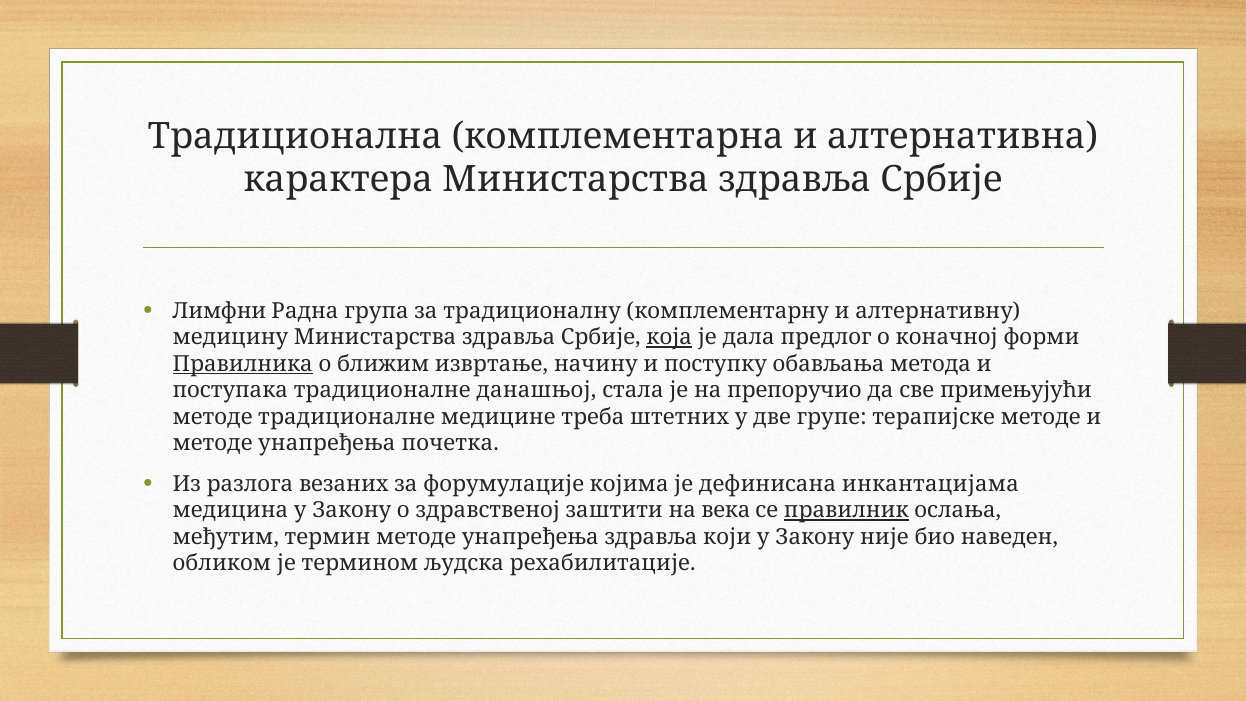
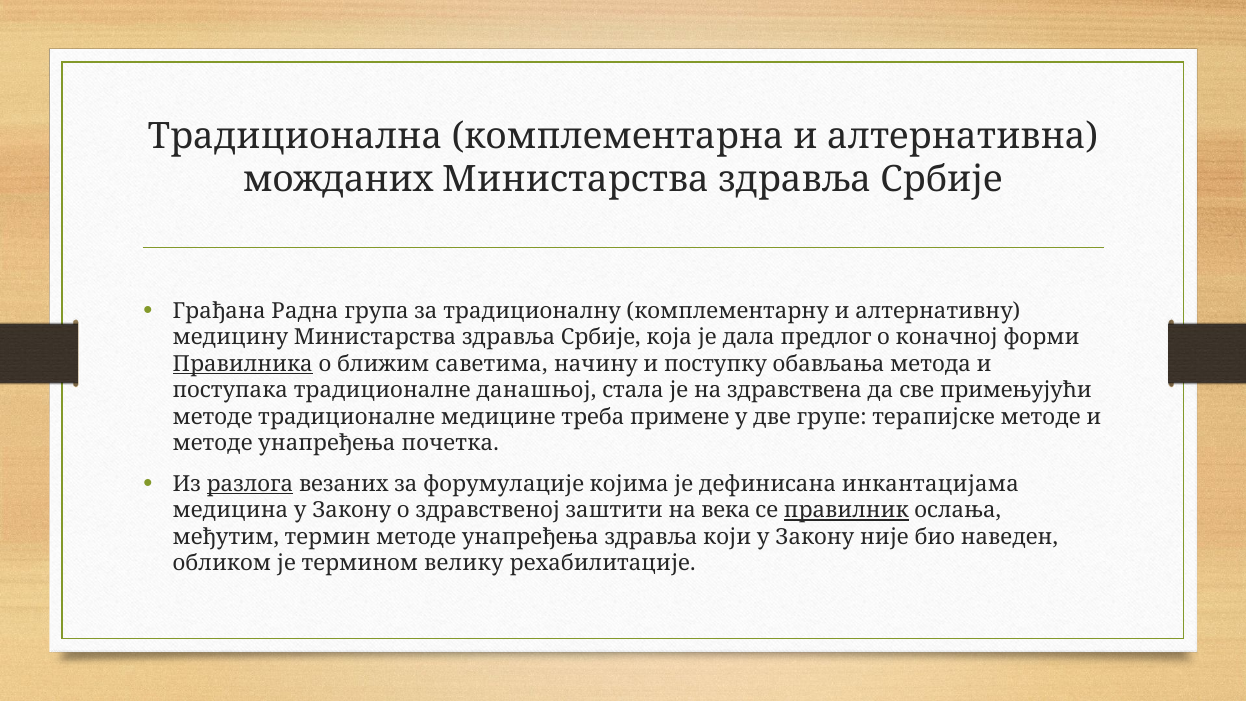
карактера: карактера -> можданих
Лимфни: Лимфни -> Грађана
која underline: present -> none
извртање: извртање -> саветима
препоручио: препоручио -> здравствена
штетних: штетних -> примене
разлога underline: none -> present
људска: људска -> велику
